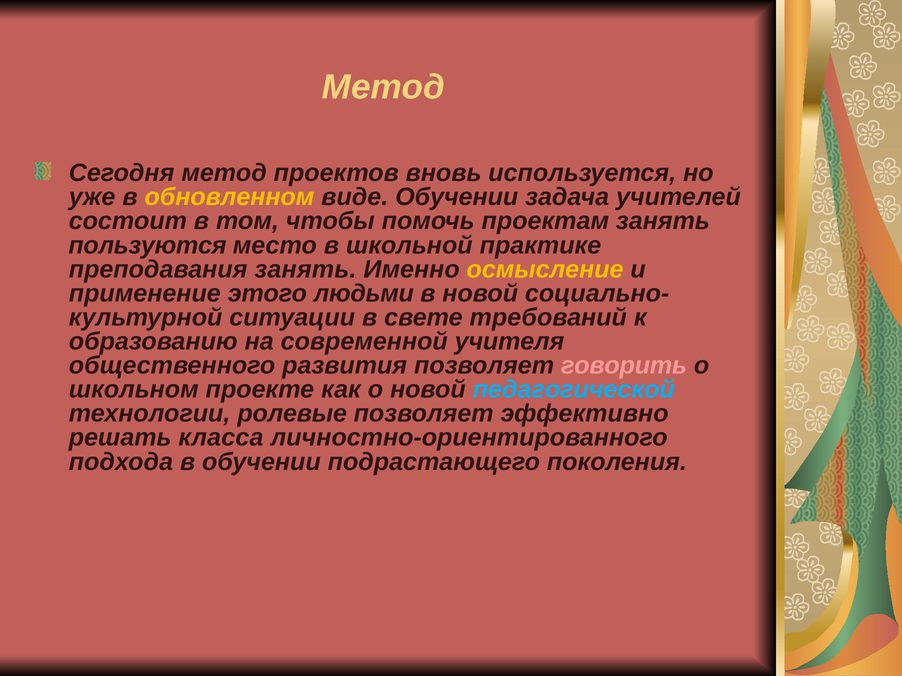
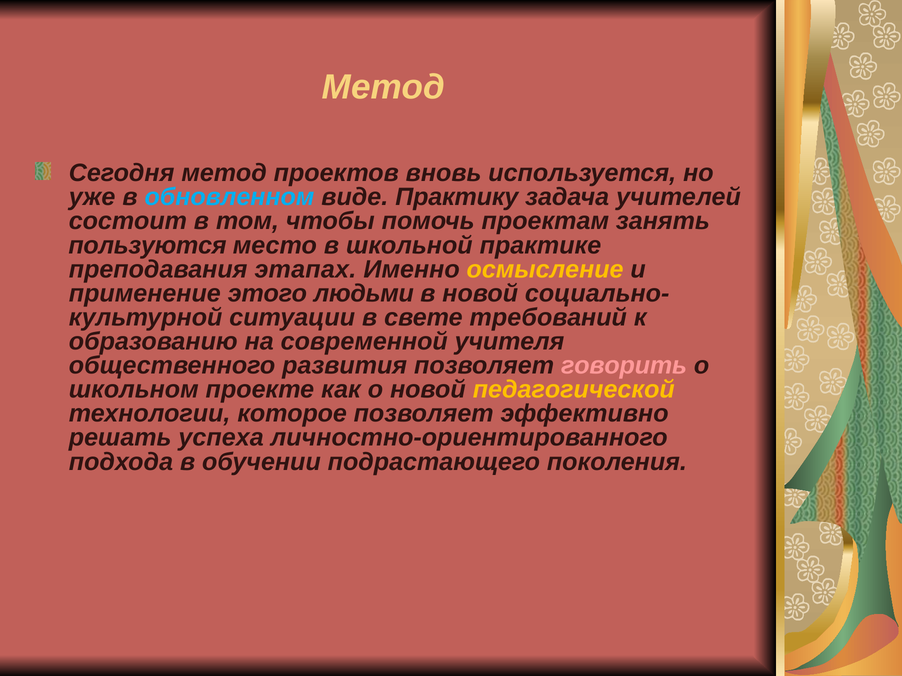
обновленном colour: yellow -> light blue
виде Обучении: Обучении -> Практику
преподавания занять: занять -> этапах
педагогической colour: light blue -> yellow
ролевые: ролевые -> которое
класса: класса -> успеха
